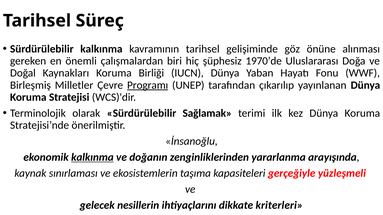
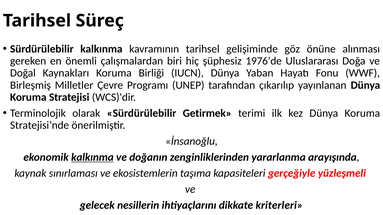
1970’de: 1970’de -> 1976’de
Programı underline: present -> none
Sağlamak: Sağlamak -> Getirmek
